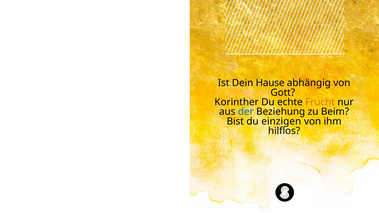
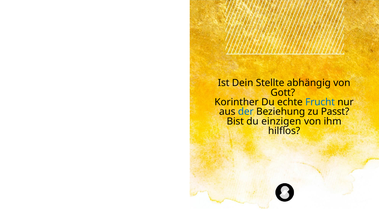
Hause: Hause -> Stellte
Frucht colour: orange -> blue
Beim: Beim -> Passt
